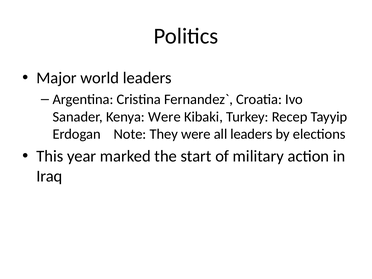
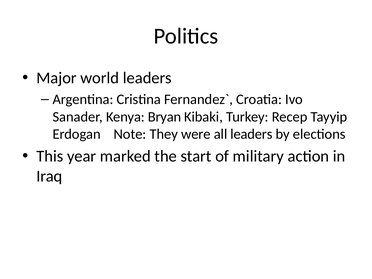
Kenya Were: Were -> Bryan
